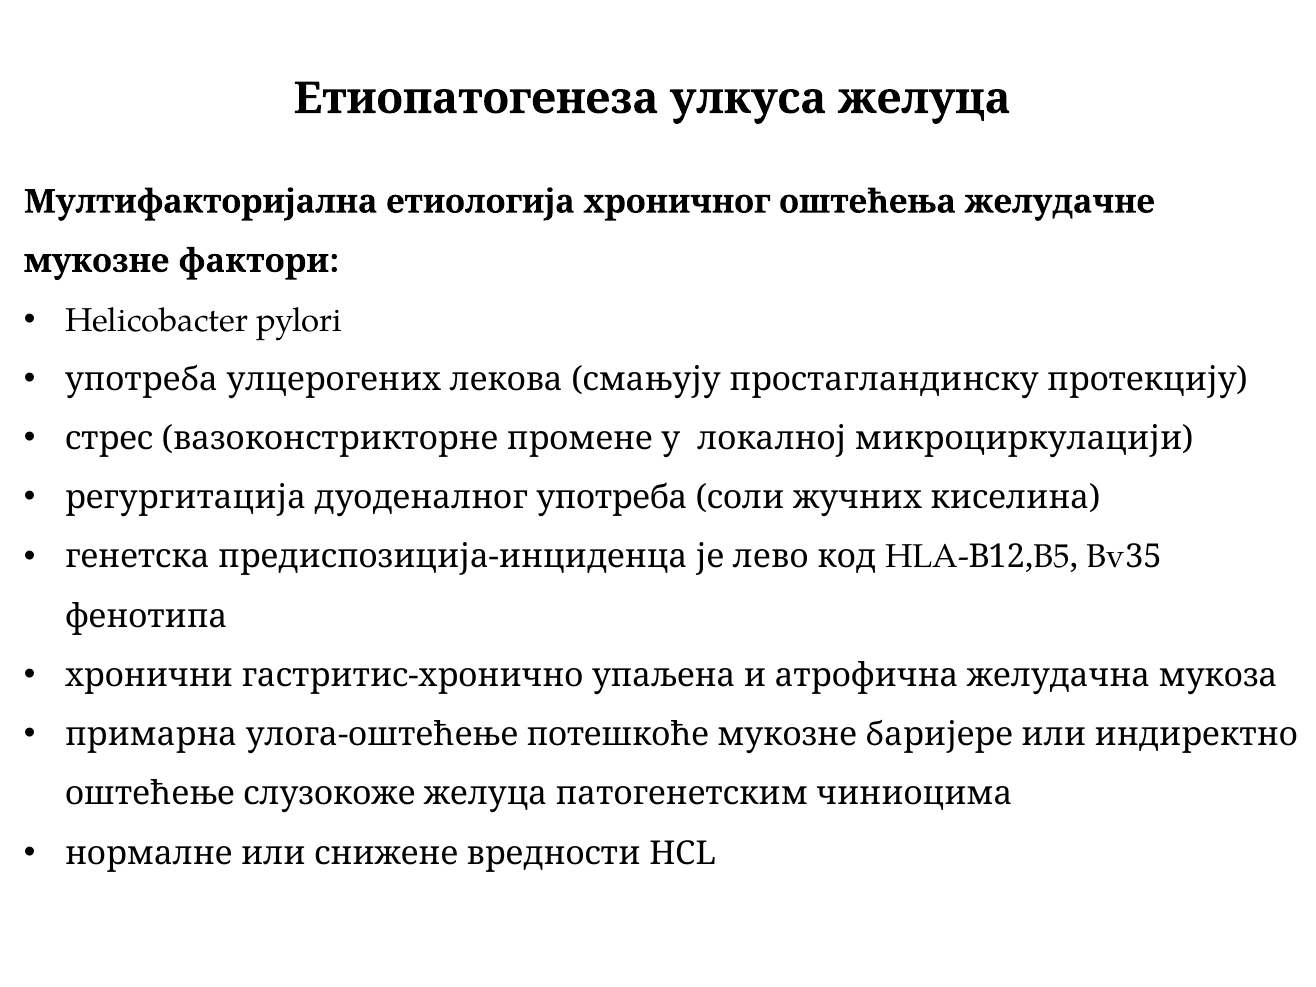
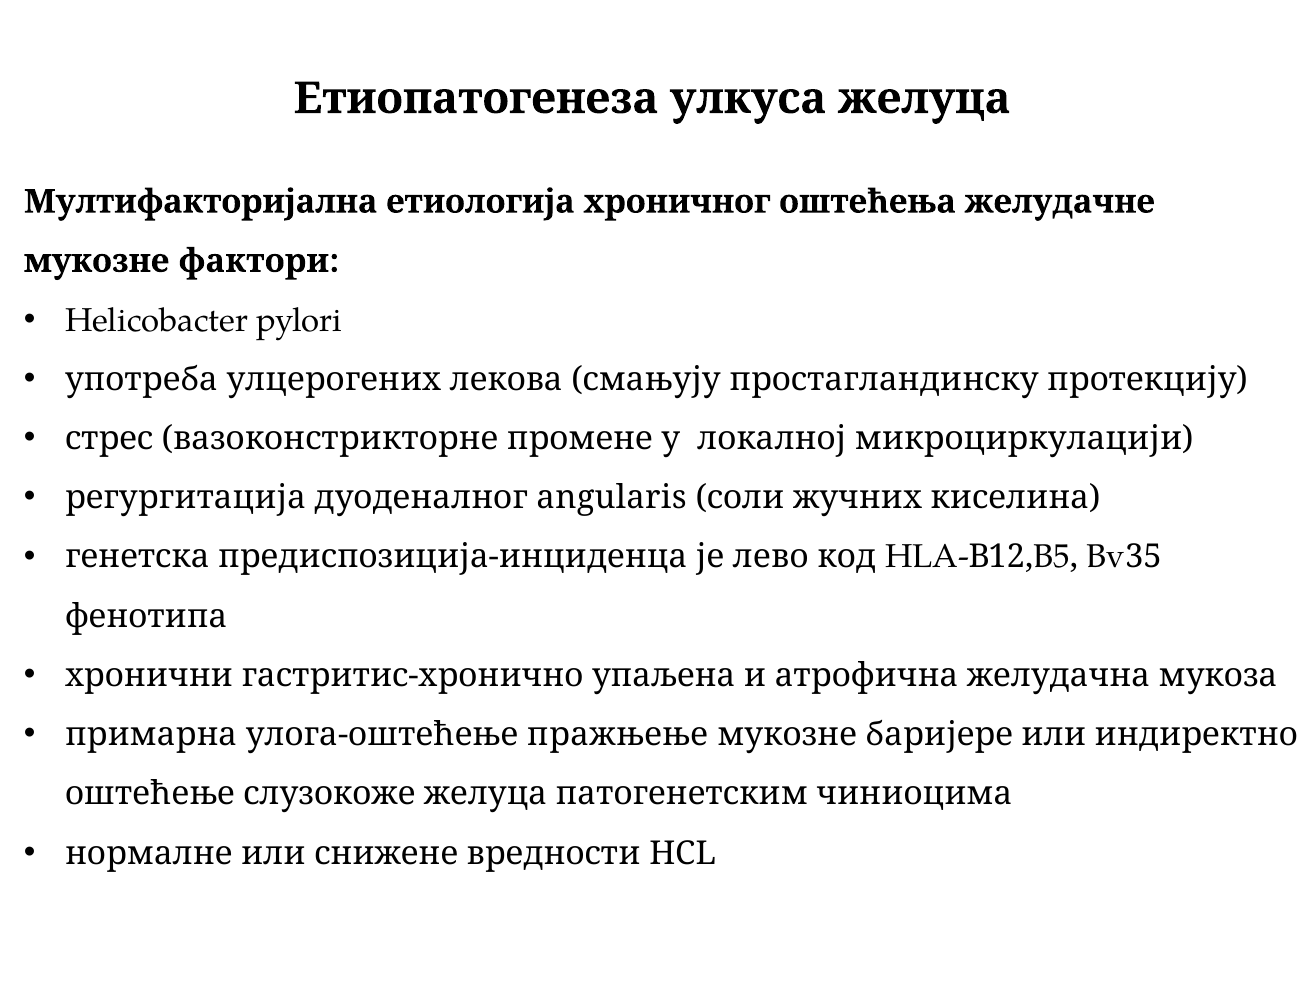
дуоденалног употреба: употреба -> angularis
потешкоће: потешкоће -> пражњење
